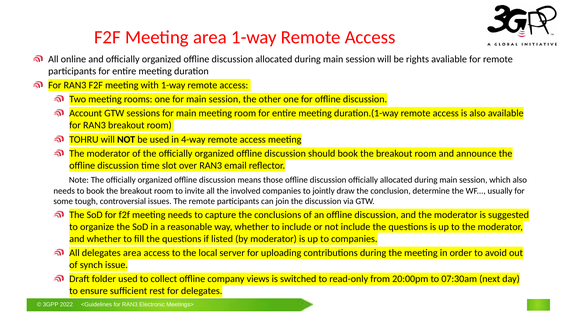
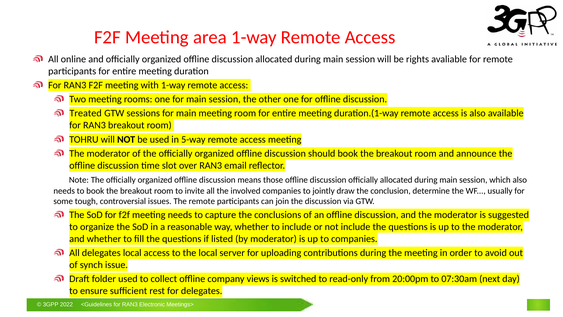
Account: Account -> Treated
4-way: 4-way -> 5-way
delegates area: area -> local
